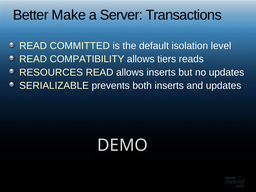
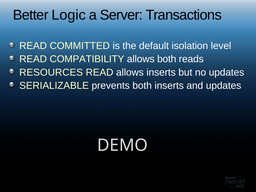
Make: Make -> Logic
allows tiers: tiers -> both
